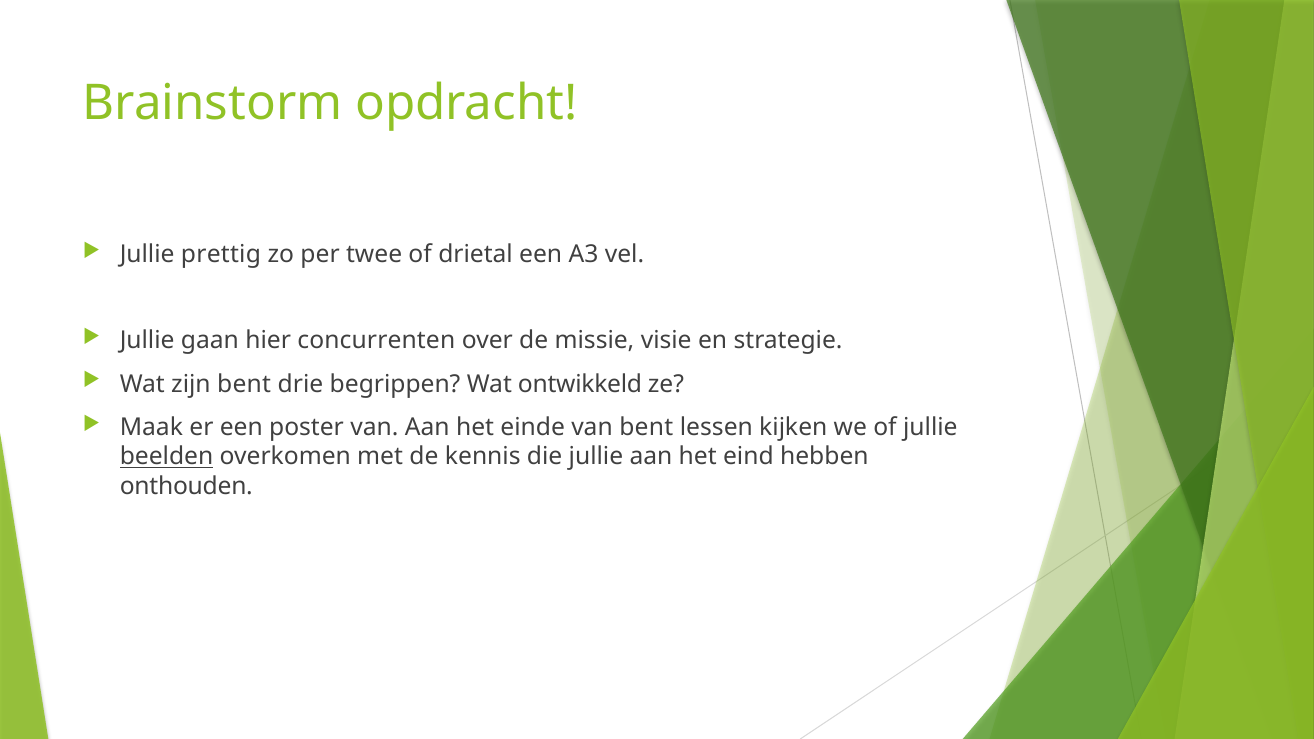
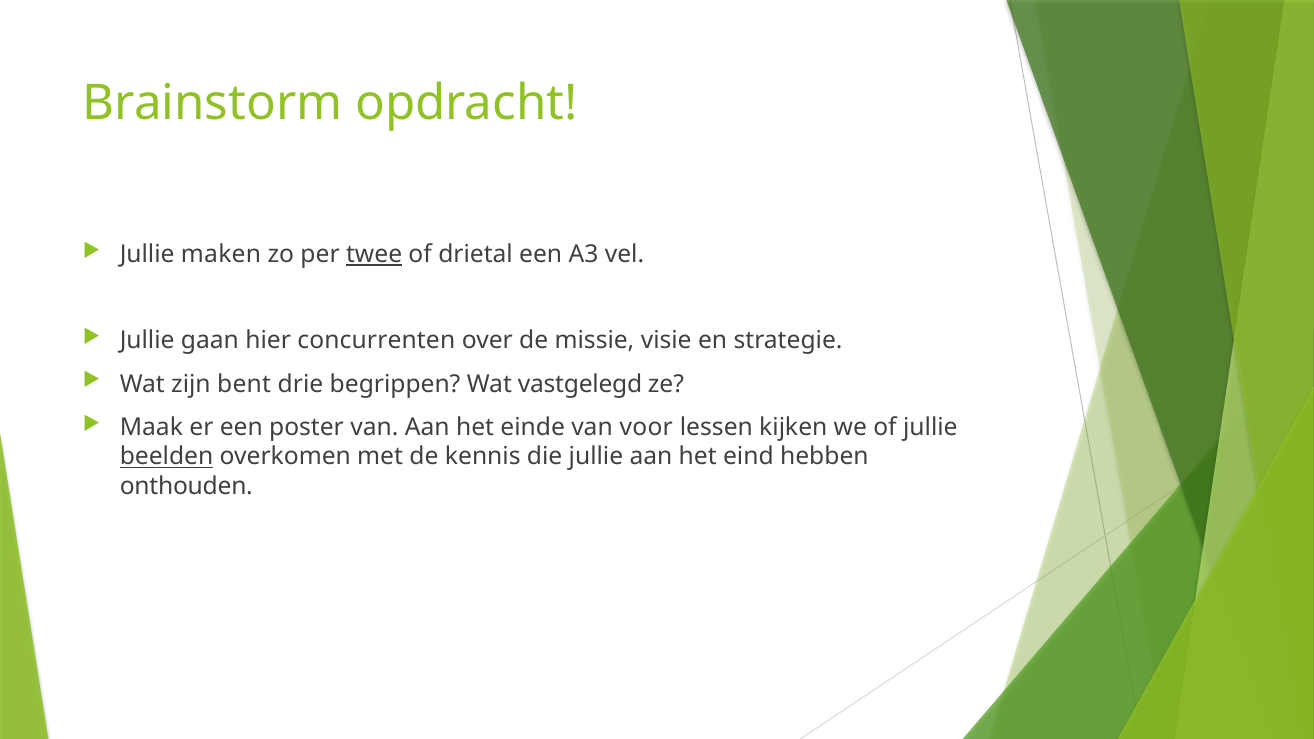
prettig: prettig -> maken
twee underline: none -> present
ontwikkeld: ontwikkeld -> vastgelegd
van bent: bent -> voor
